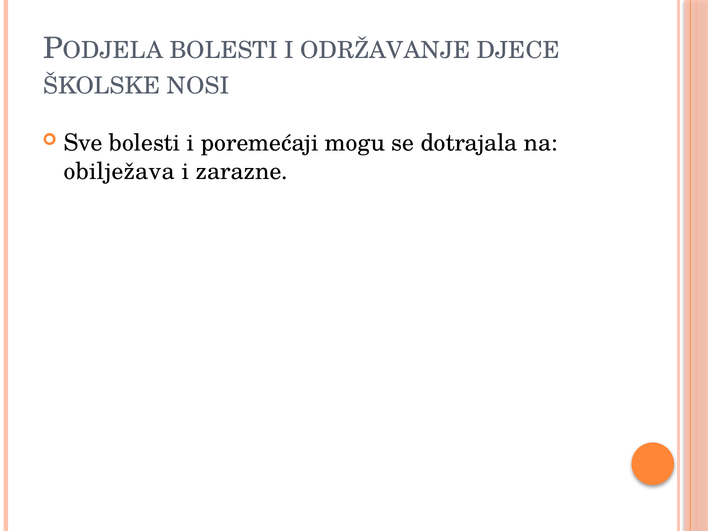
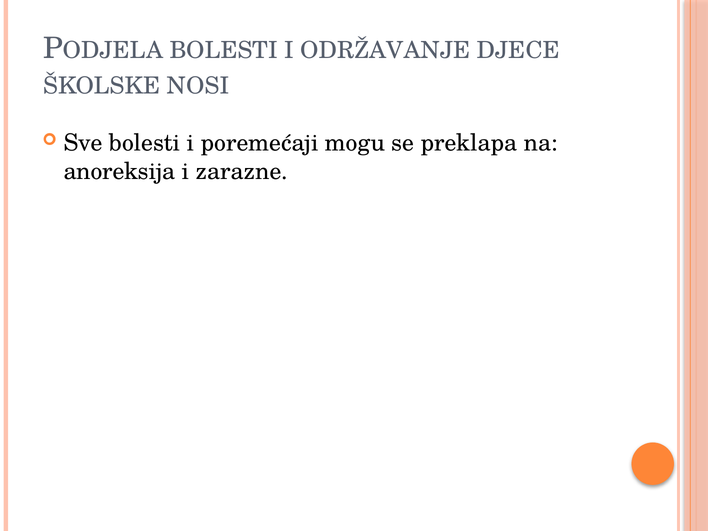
dotrajala: dotrajala -> preklapa
obilježava: obilježava -> anoreksija
